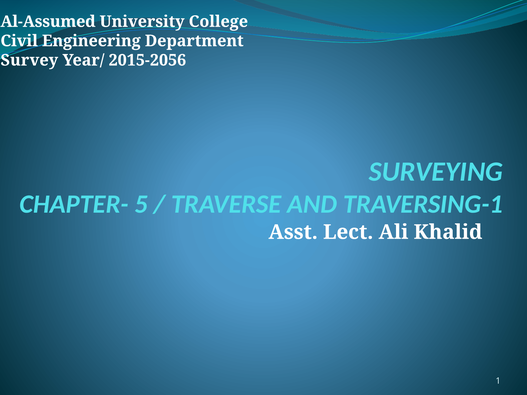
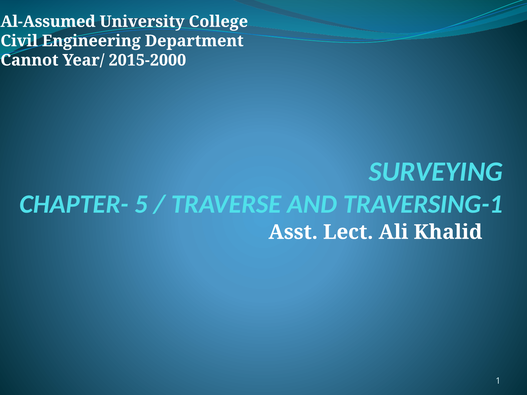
Survey: Survey -> Cannot
2015-2056: 2015-2056 -> 2015-2000
